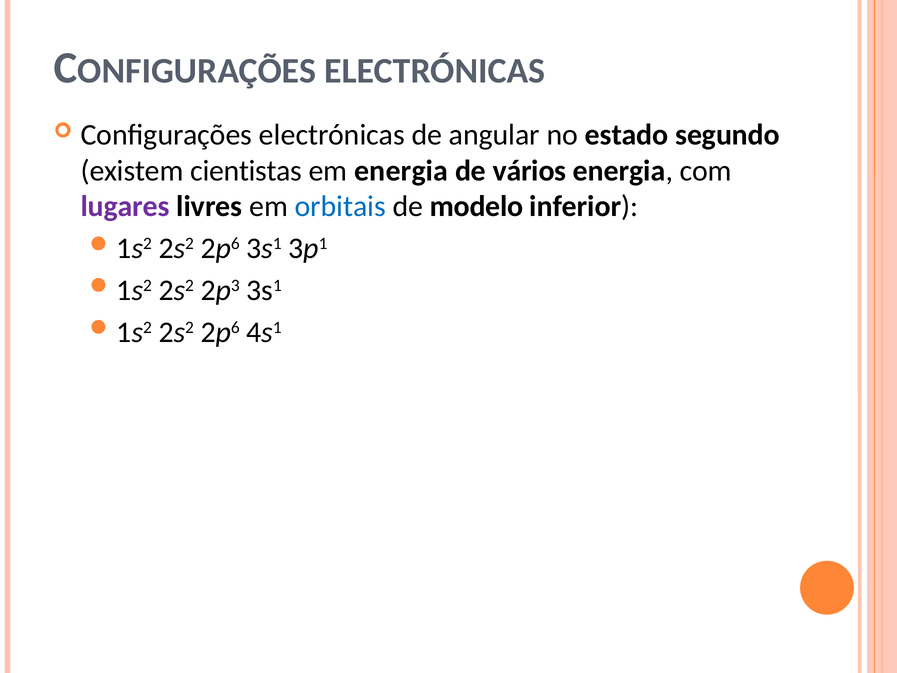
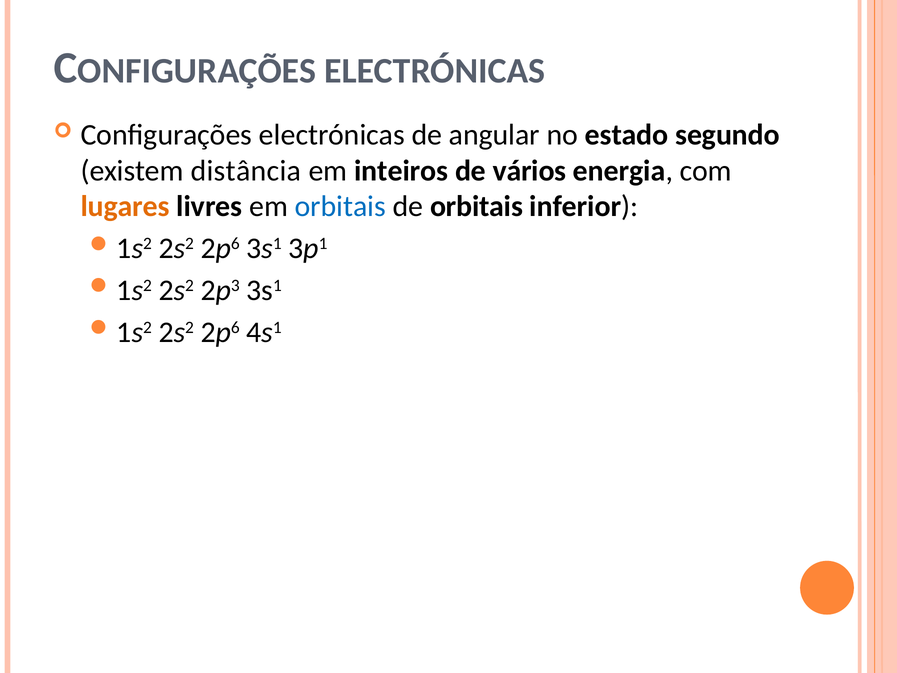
cientistas: cientistas -> distância
em energia: energia -> inteiros
lugares colour: purple -> orange
de modelo: modelo -> orbitais
